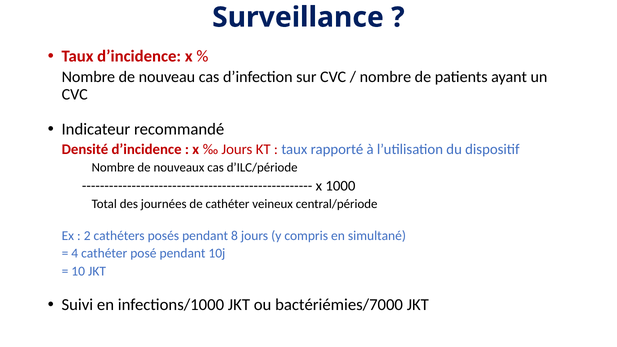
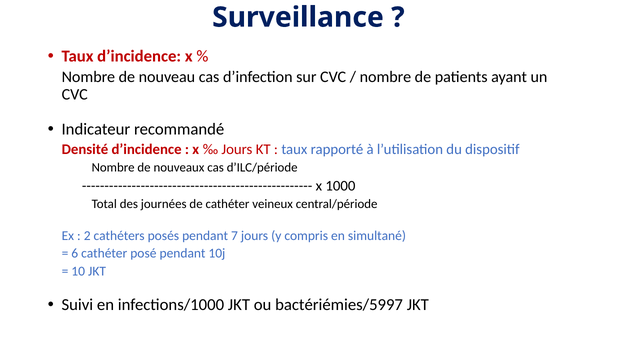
8: 8 -> 7
4: 4 -> 6
bactériémies/7000: bactériémies/7000 -> bactériémies/5997
